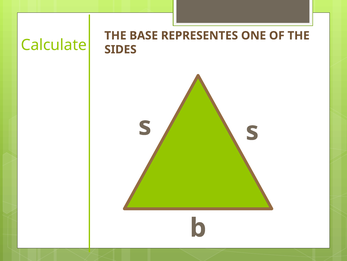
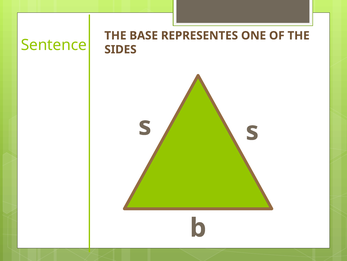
Calculate: Calculate -> Sentence
